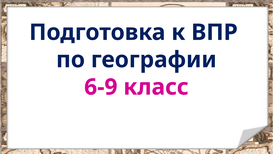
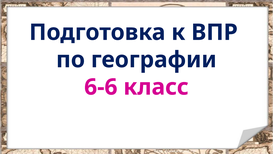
6-9: 6-9 -> 6-6
